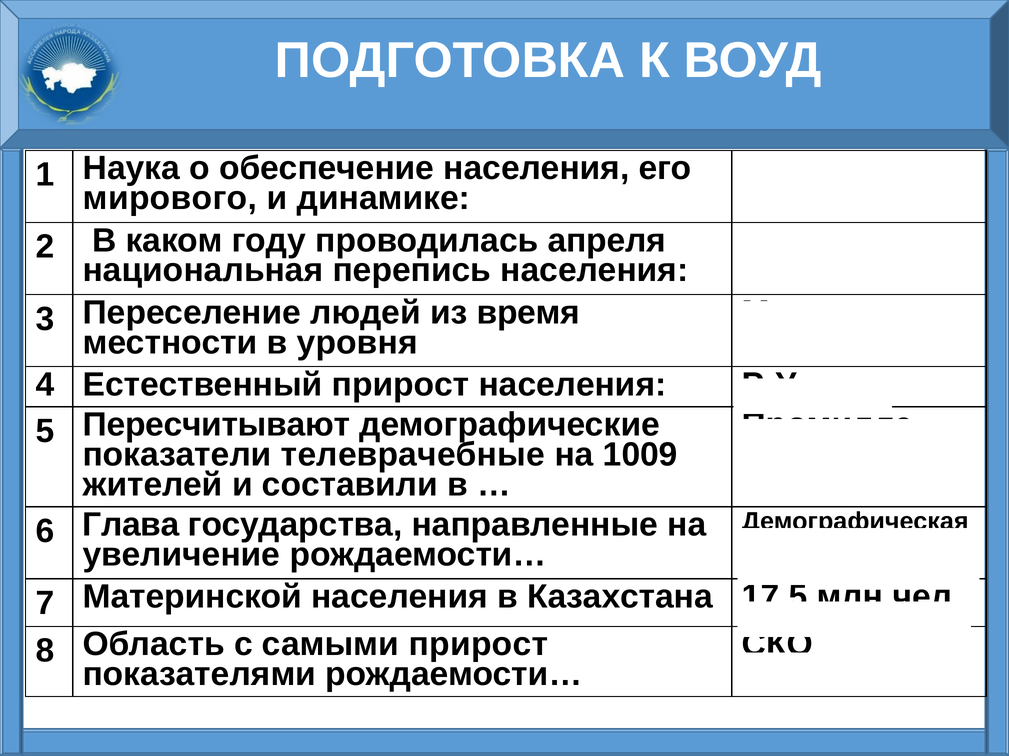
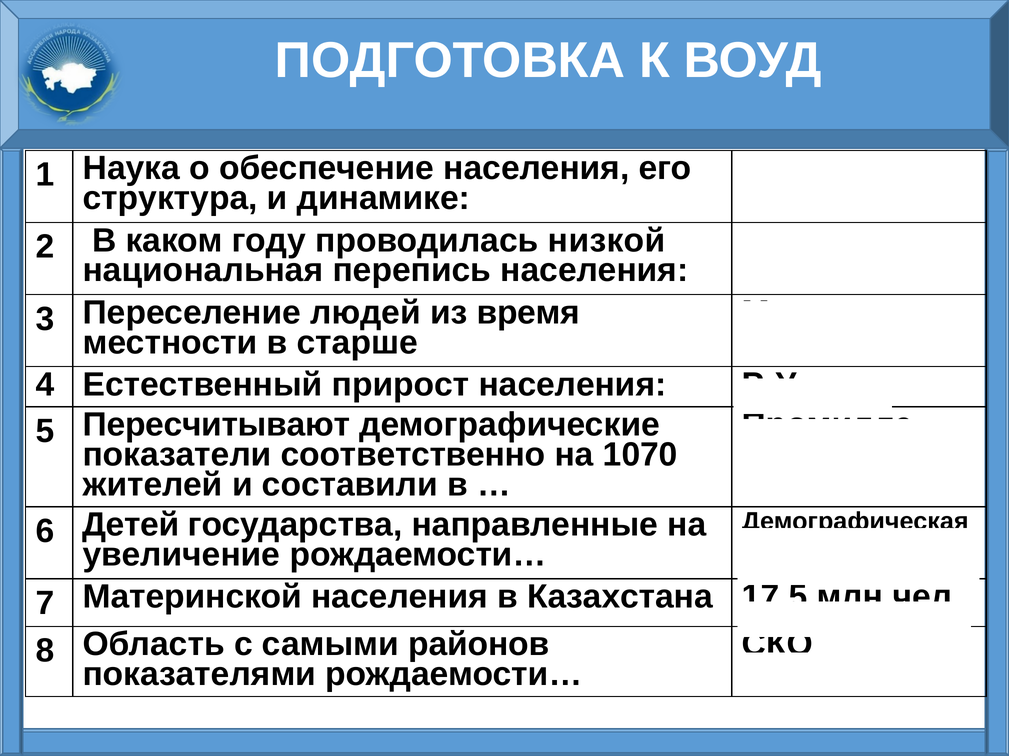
мирового: мирового -> структура
апреля: апреля -> низкой
уровня: уровня -> старше
телеврачебные: телеврачебные -> соответственно
1009: 1009 -> 1070
Глава: Глава -> Детей
самыми прирост: прирост -> районов
